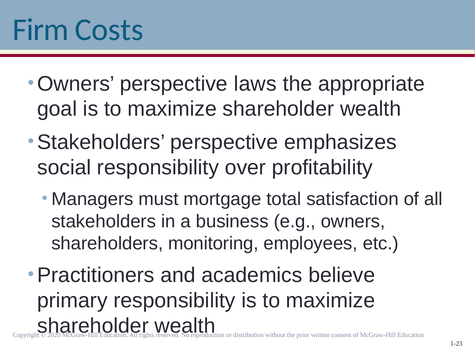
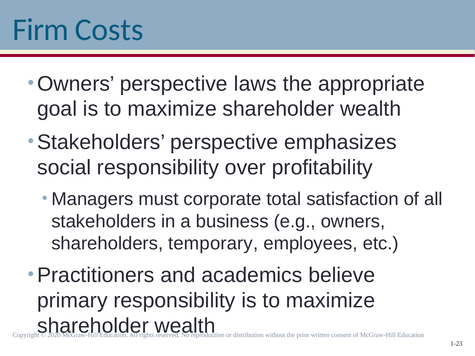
mortgage: mortgage -> corporate
monitoring: monitoring -> temporary
